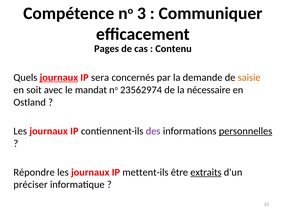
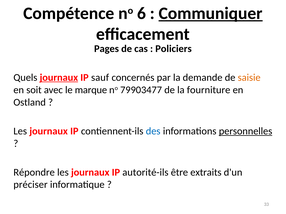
3: 3 -> 6
Communiquer underline: none -> present
Contenu: Contenu -> Policiers
sera: sera -> sauf
mandat: mandat -> marque
23562974: 23562974 -> 79903477
nécessaire: nécessaire -> fourniture
des colour: purple -> blue
mettent-ils: mettent-ils -> autorité-ils
extraits underline: present -> none
